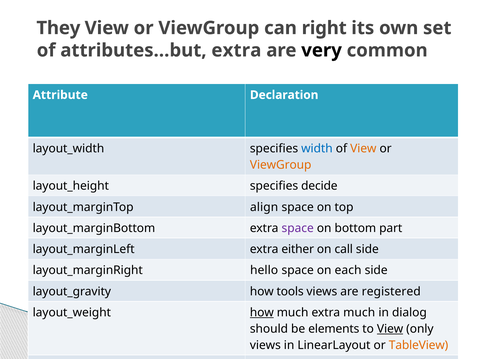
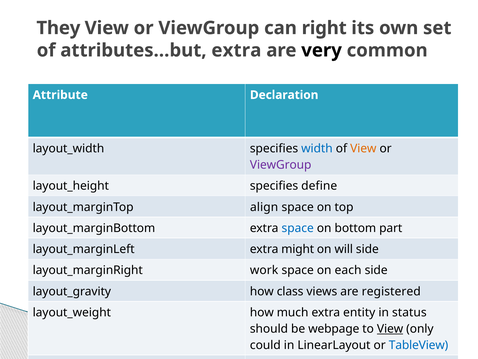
ViewGroup at (281, 165) colour: orange -> purple
decide: decide -> define
space at (298, 228) colour: purple -> blue
either: either -> might
call: call -> will
hello: hello -> work
tools: tools -> class
how at (262, 312) underline: present -> none
extra much: much -> entity
dialog: dialog -> status
elements: elements -> webpage
views at (265, 345): views -> could
TableView colour: orange -> blue
